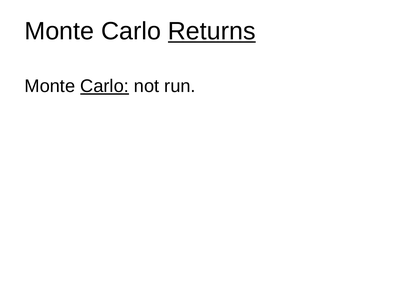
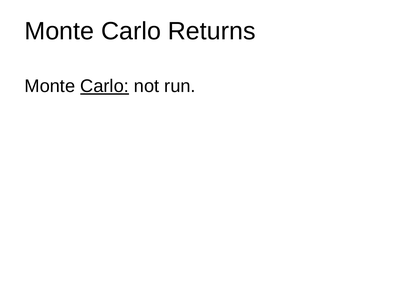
Returns underline: present -> none
